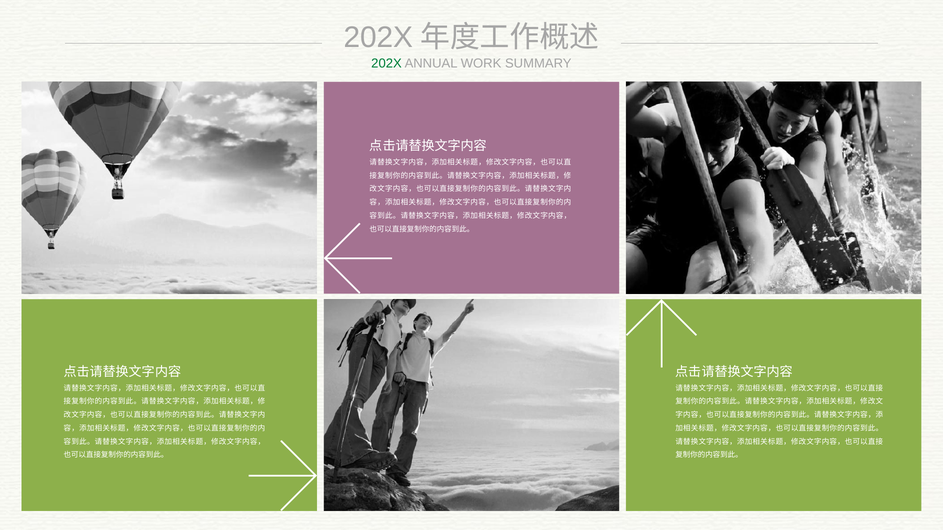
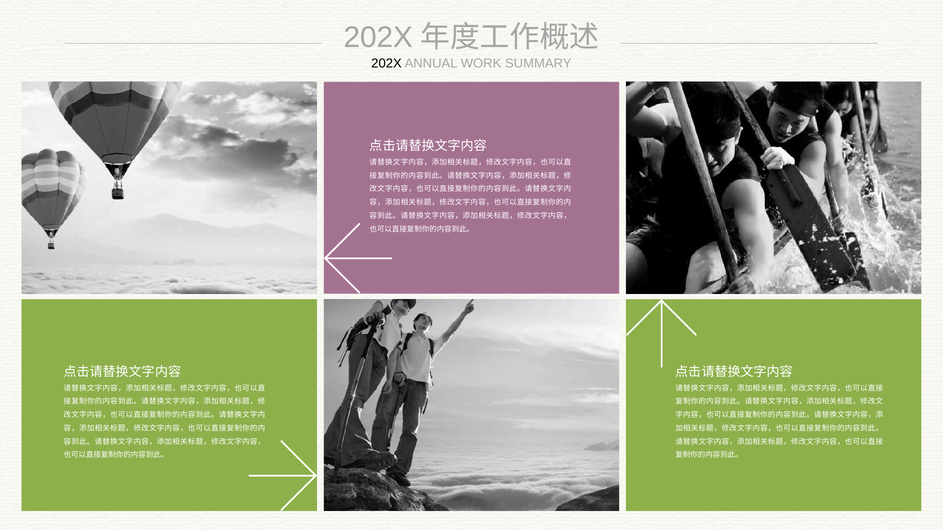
202X at (386, 63) colour: green -> black
